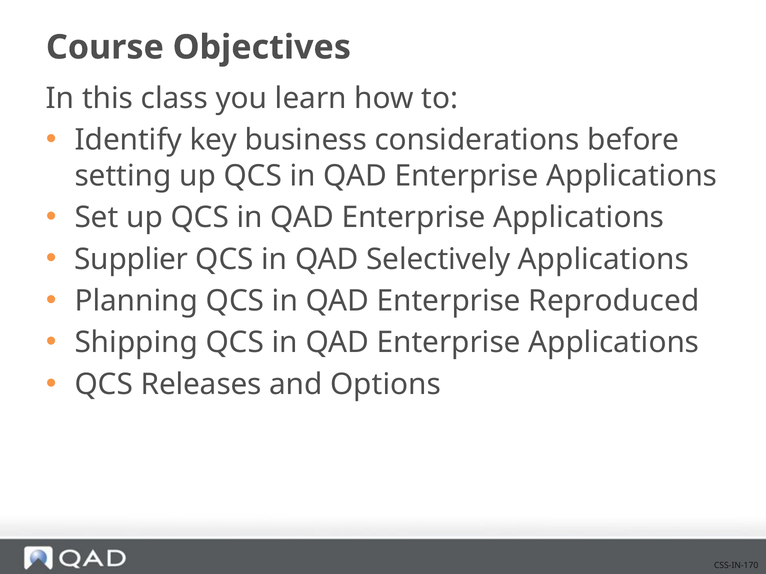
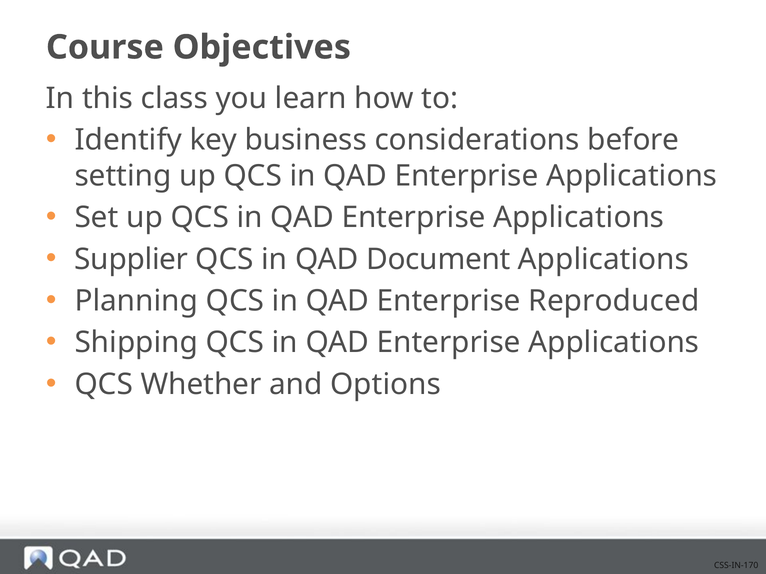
Selectively: Selectively -> Document
Releases: Releases -> Whether
